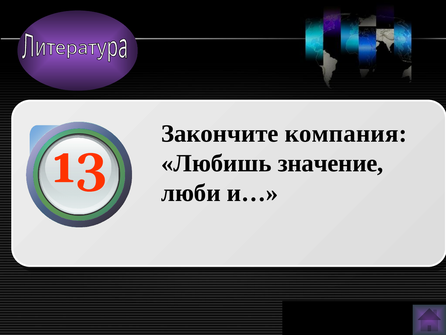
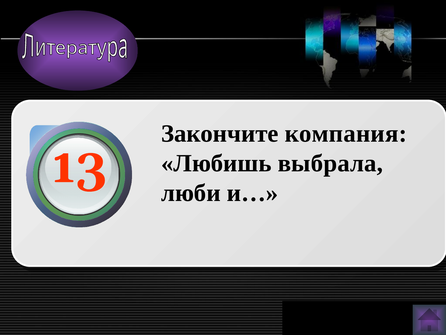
значение: значение -> выбрала
